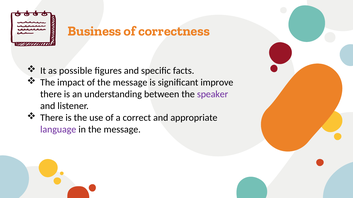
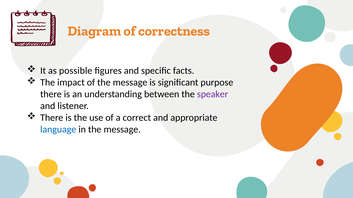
Business: Business -> Diagram
improve: improve -> purpose
language colour: purple -> blue
